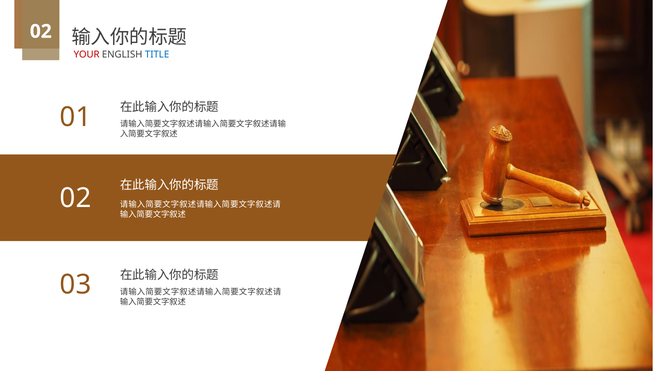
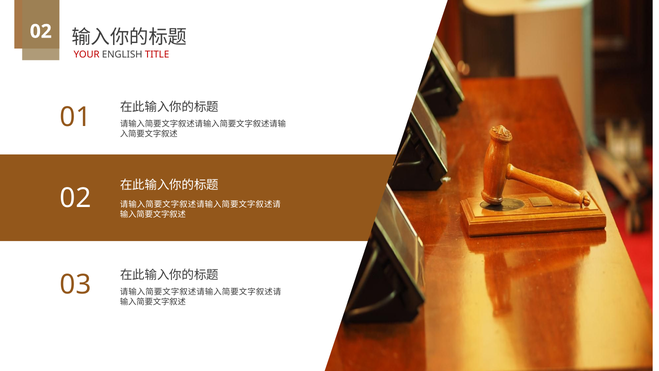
TITLE colour: blue -> red
